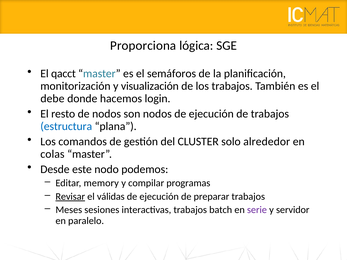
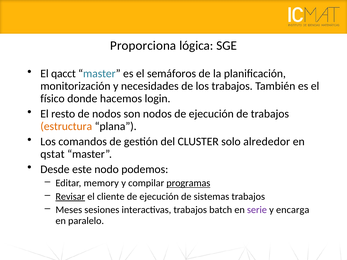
visualización: visualización -> necesidades
debe: debe -> físico
estructura colour: blue -> orange
colas: colas -> qstat
programas underline: none -> present
válidas: válidas -> cliente
preparar: preparar -> sistemas
servidor: servidor -> encarga
